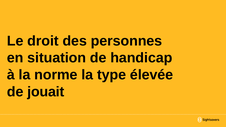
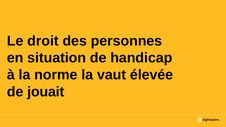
type: type -> vaut
